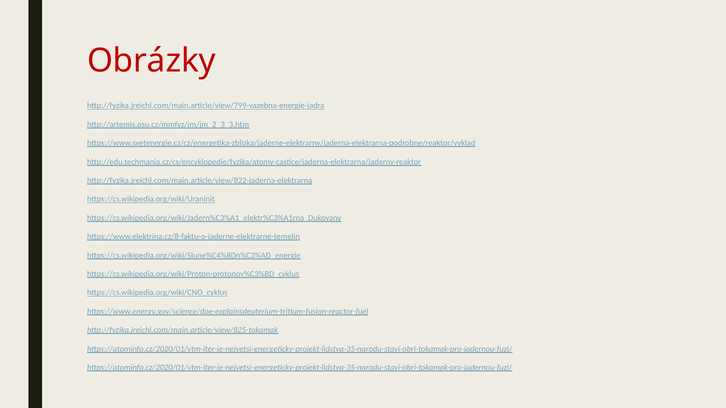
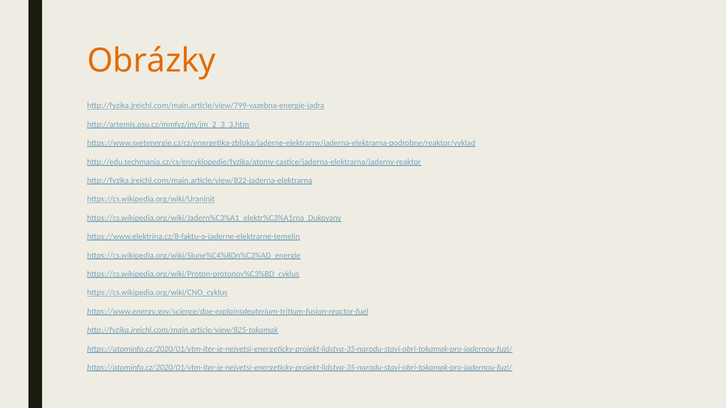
Obrázky colour: red -> orange
